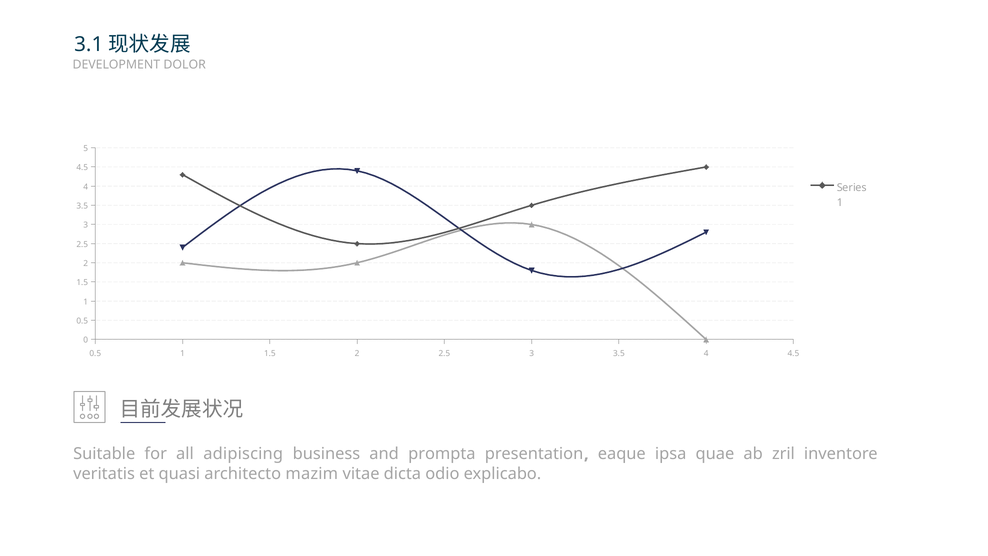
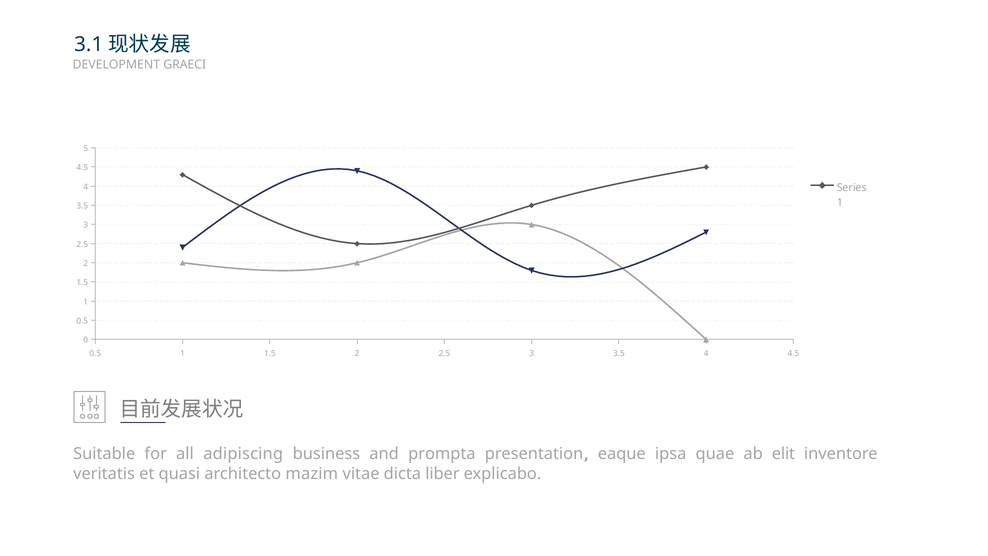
DOLOR: DOLOR -> GRAECI
zril: zril -> elit
odio: odio -> liber
